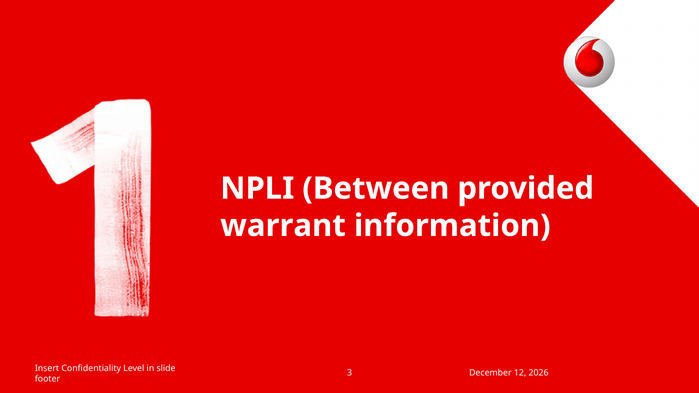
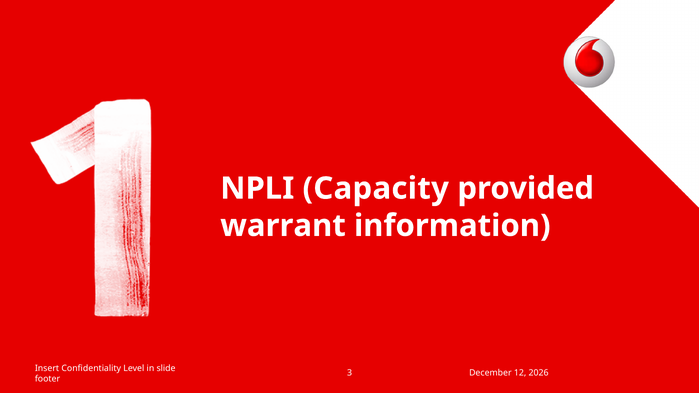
Between: Between -> Capacity
